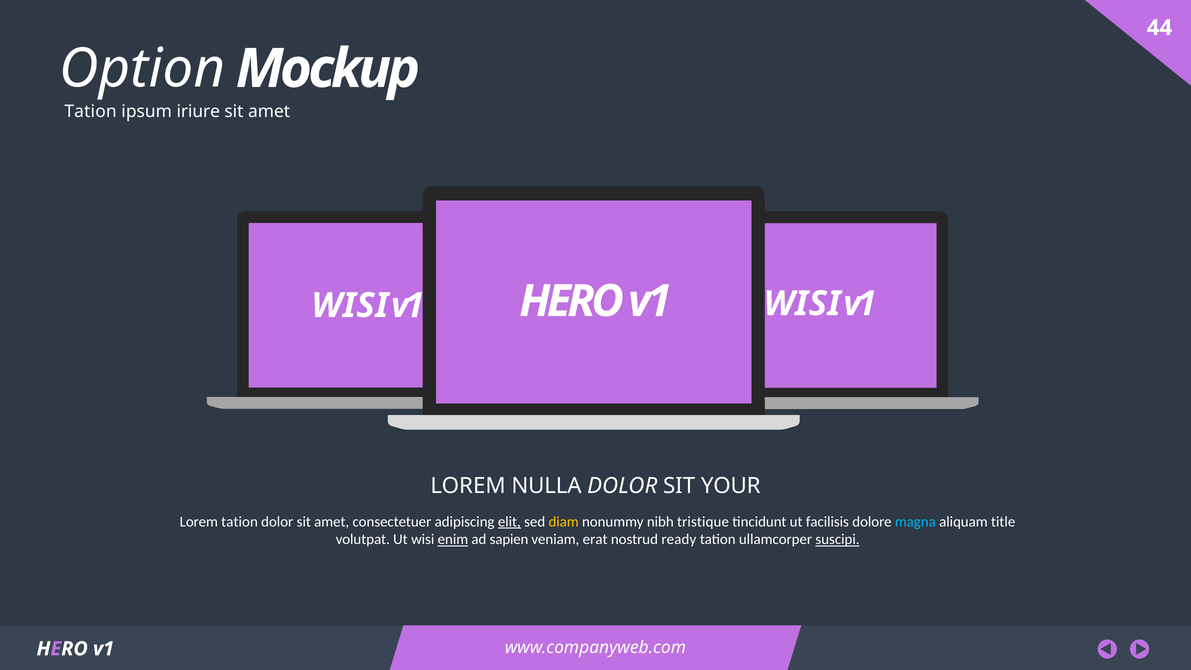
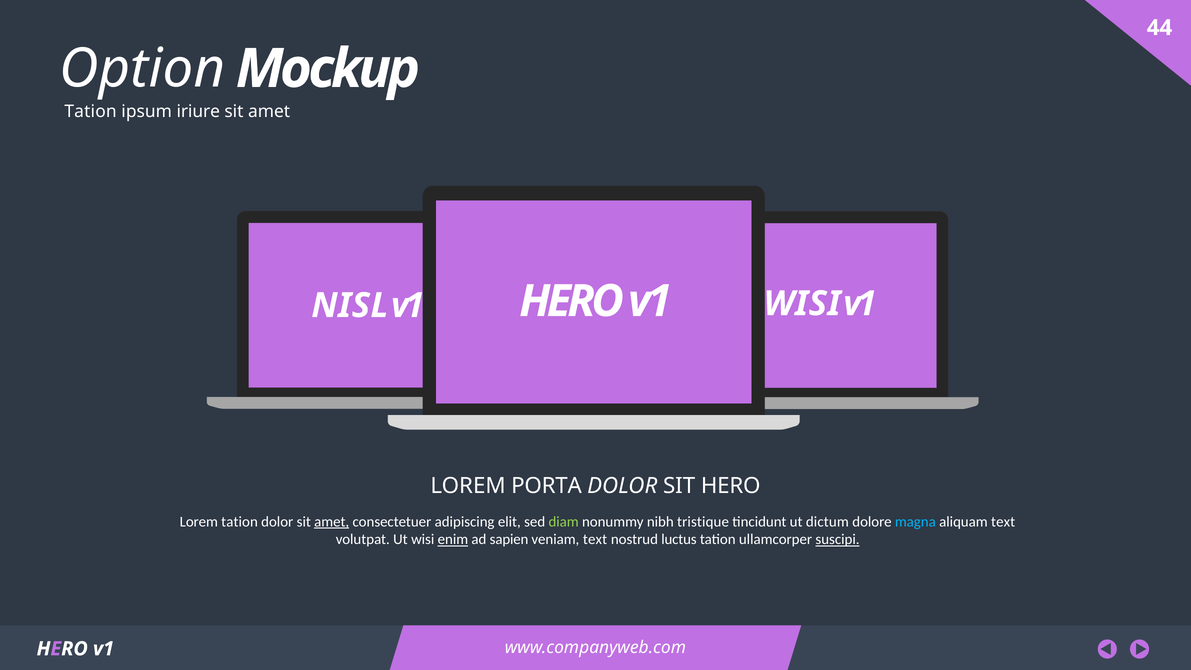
WISI at (350, 306): WISI -> NISL
NULLA: NULLA -> PORTA
SIT YOUR: YOUR -> HERO
amet at (332, 522) underline: none -> present
elit underline: present -> none
diam colour: yellow -> light green
facilisis: facilisis -> dictum
aliquam title: title -> text
veniam erat: erat -> text
ready: ready -> luctus
